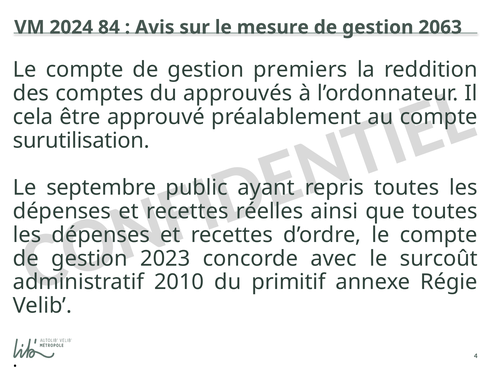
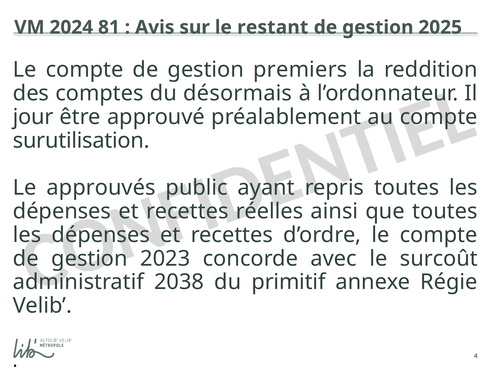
84: 84 -> 81
mesure: mesure -> restant
2063: 2063 -> 2025
approuvés: approuvés -> désormais
cela: cela -> jour
septembre: septembre -> approuvés
2010: 2010 -> 2038
